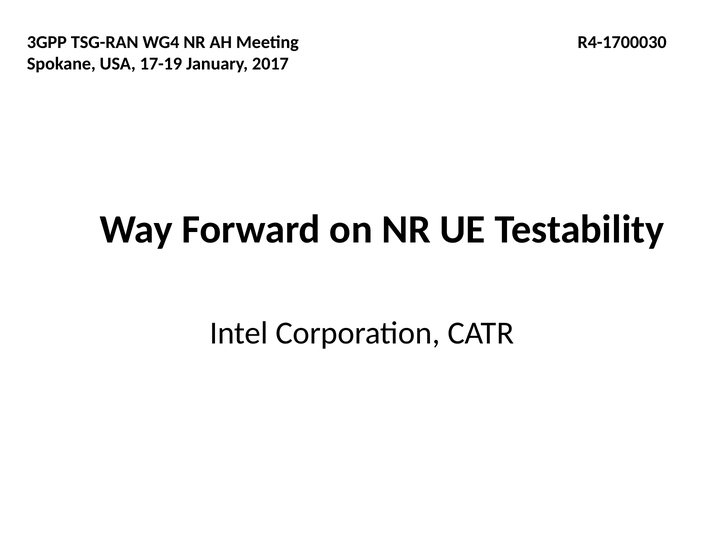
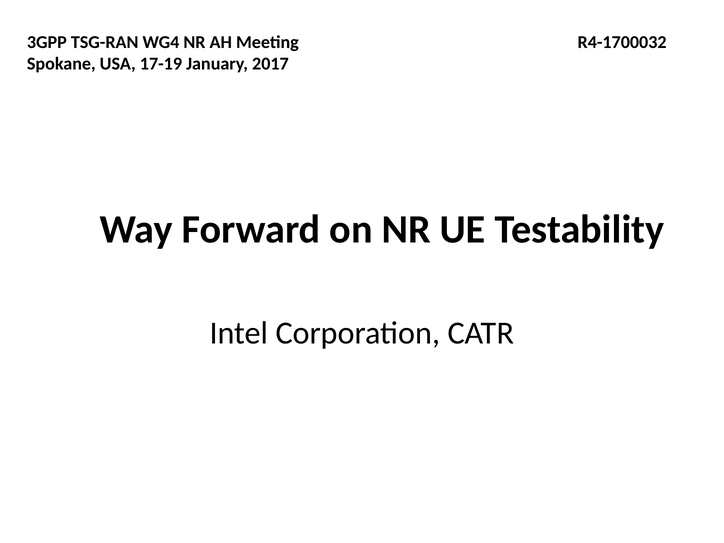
R4-1700030: R4-1700030 -> R4-1700032
